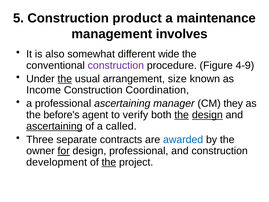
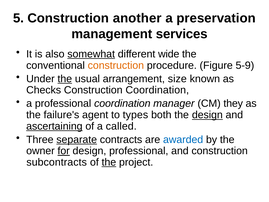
product: product -> another
maintenance: maintenance -> preservation
involves: involves -> services
somewhat underline: none -> present
construction at (116, 65) colour: purple -> orange
4-9: 4-9 -> 5-9
Income: Income -> Checks
professional ascertaining: ascertaining -> coordination
before's: before's -> failure's
verify: verify -> types
the at (182, 115) underline: present -> none
separate underline: none -> present
development: development -> subcontracts
